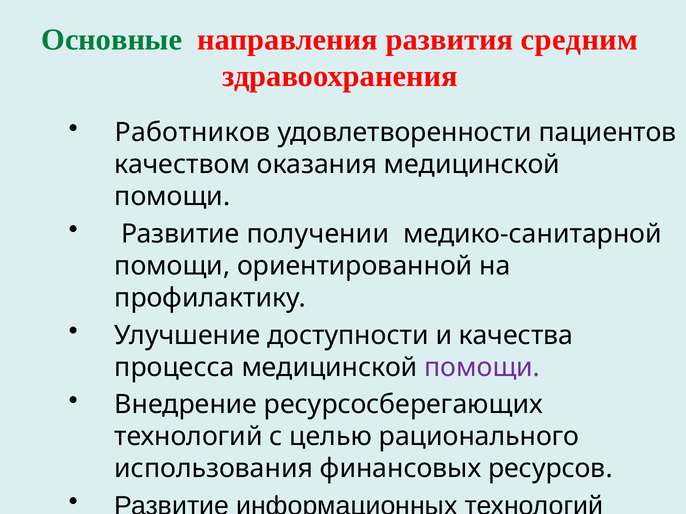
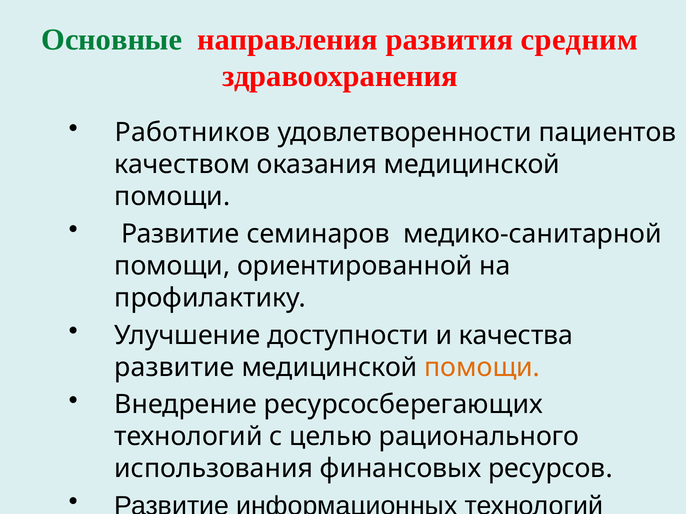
получении: получении -> семинаров
процесса at (175, 368): процесса -> развитие
помощи at (482, 368) colour: purple -> orange
